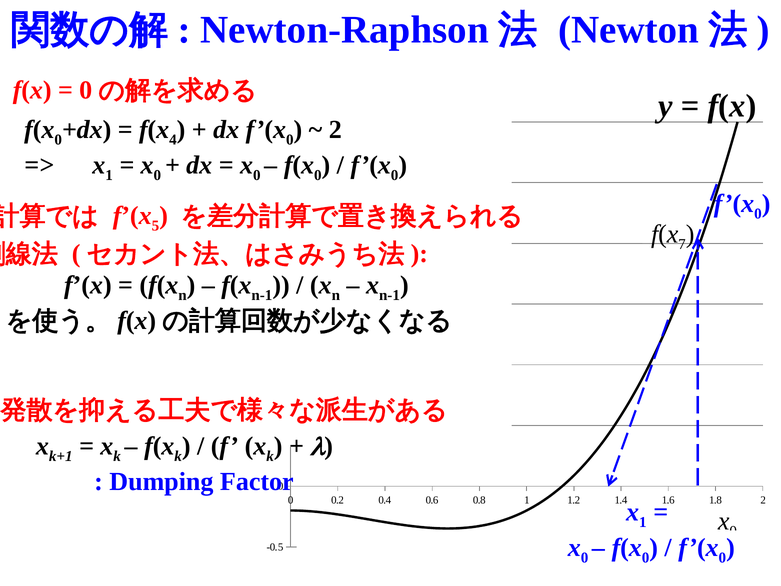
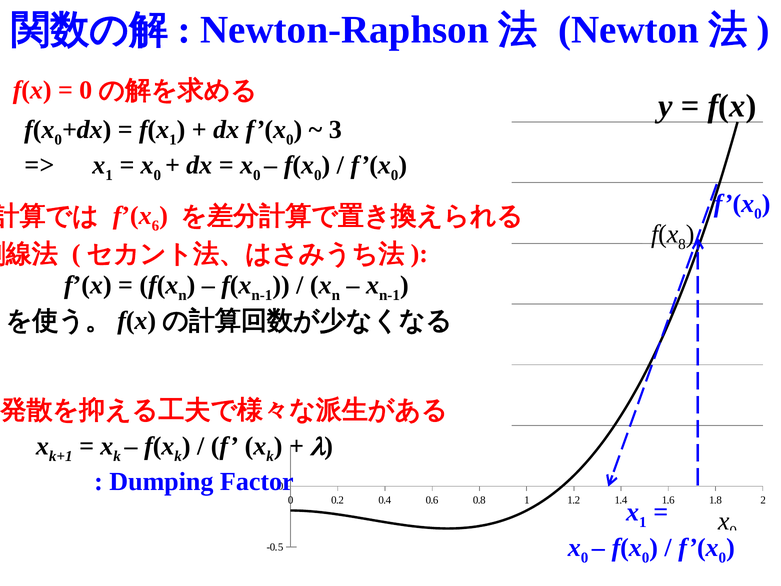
f(x 4: 4 -> 1
2 at (335, 130): 2 -> 3
5: 5 -> 6
7: 7 -> 8
